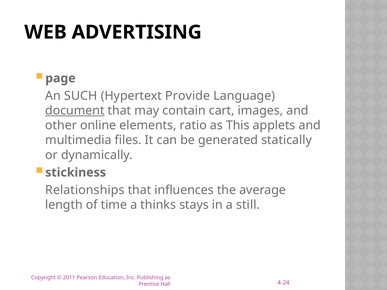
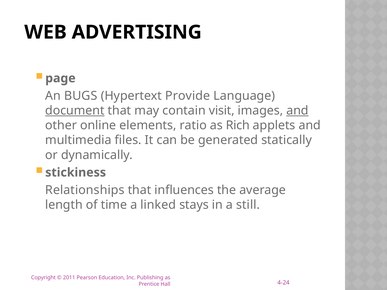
SUCH: SUCH -> BUGS
cart: cart -> visit
and at (297, 111) underline: none -> present
This: This -> Rich
thinks: thinks -> linked
